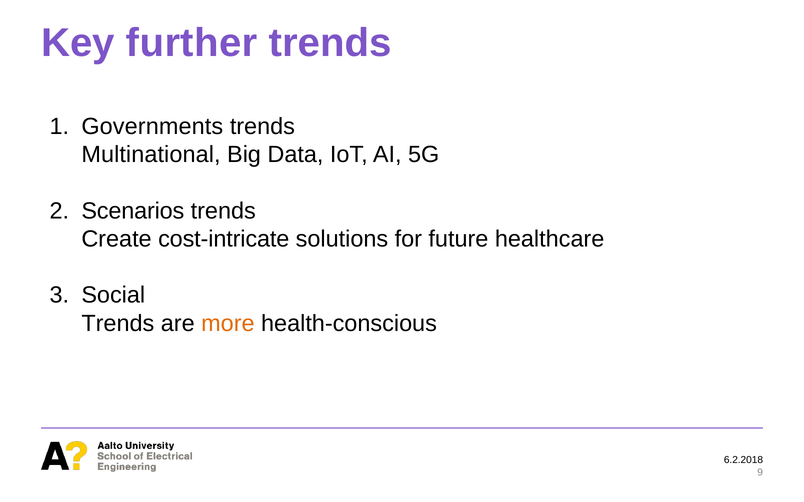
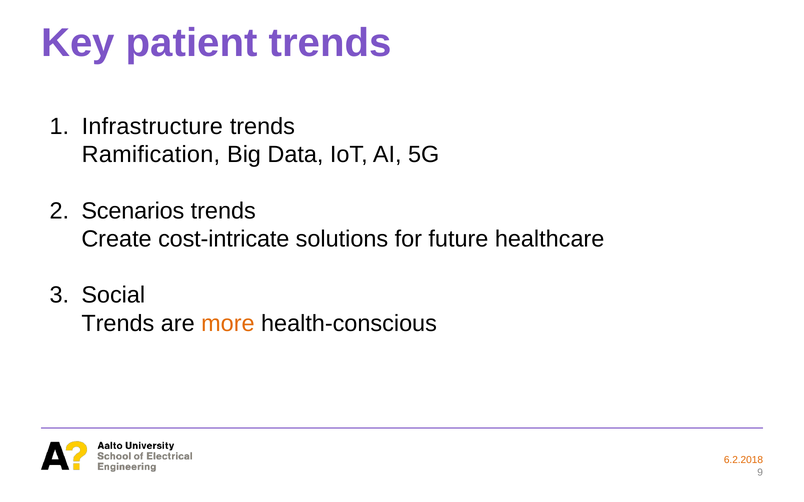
further: further -> patient
Governments: Governments -> Infrastructure
Multinational: Multinational -> Ramification
6.2.2018 colour: black -> orange
